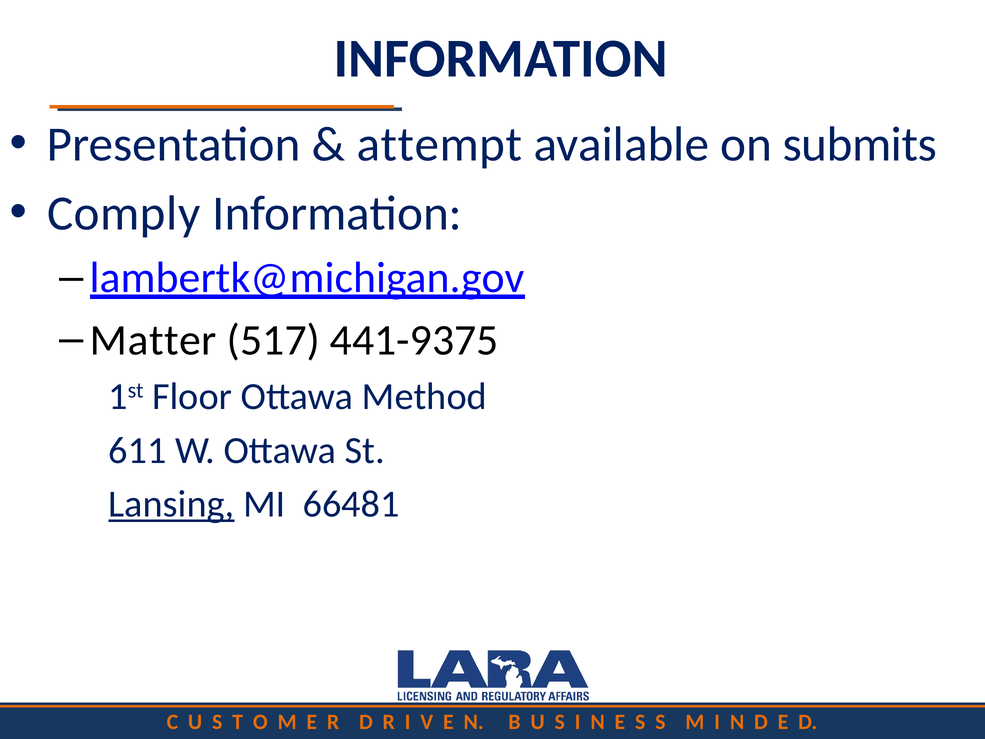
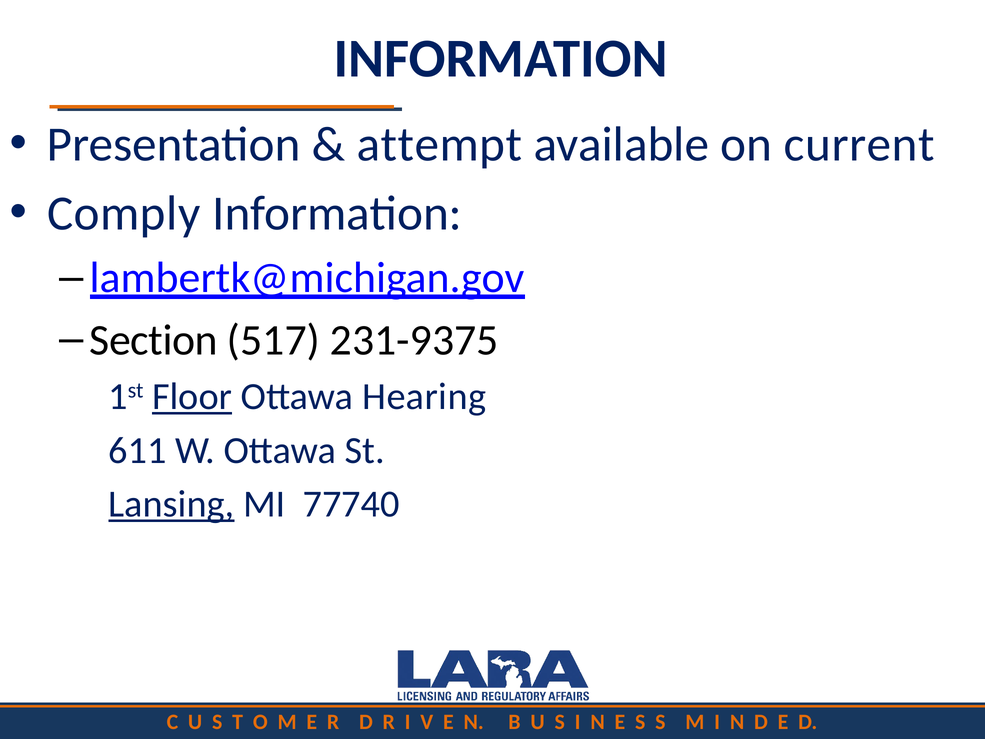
submits: submits -> current
Matter: Matter -> Section
441-9375: 441-9375 -> 231-9375
Floor underline: none -> present
Method: Method -> Hearing
66481: 66481 -> 77740
